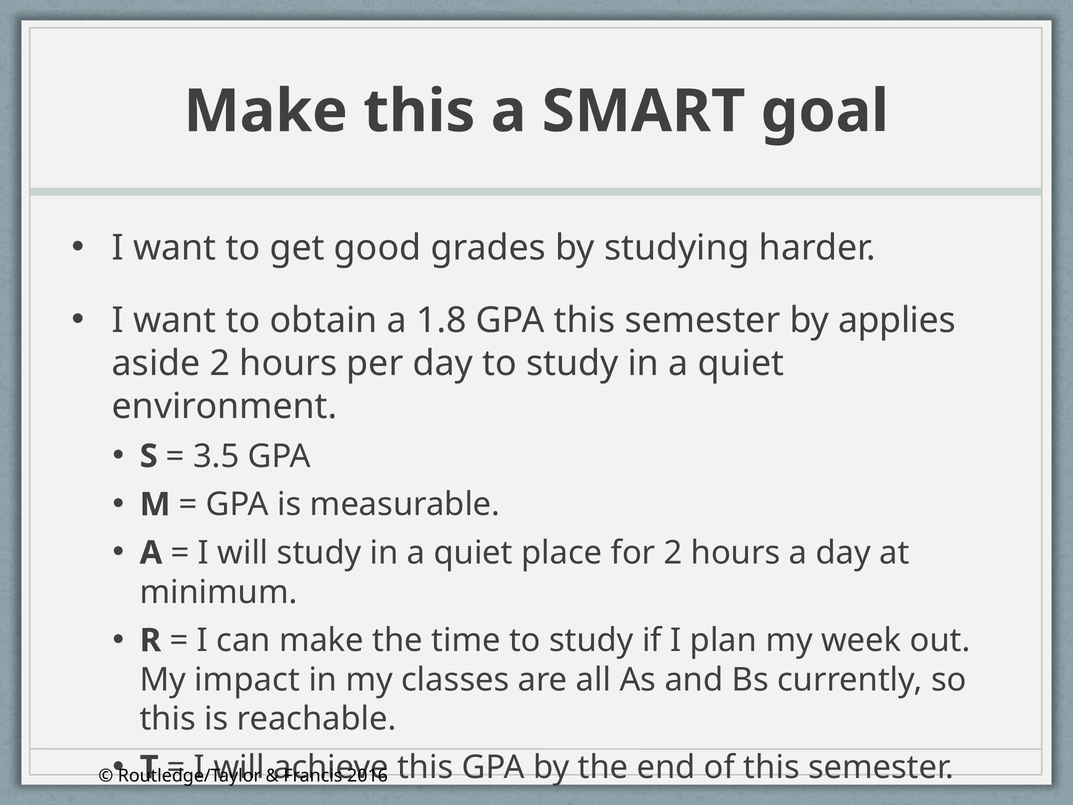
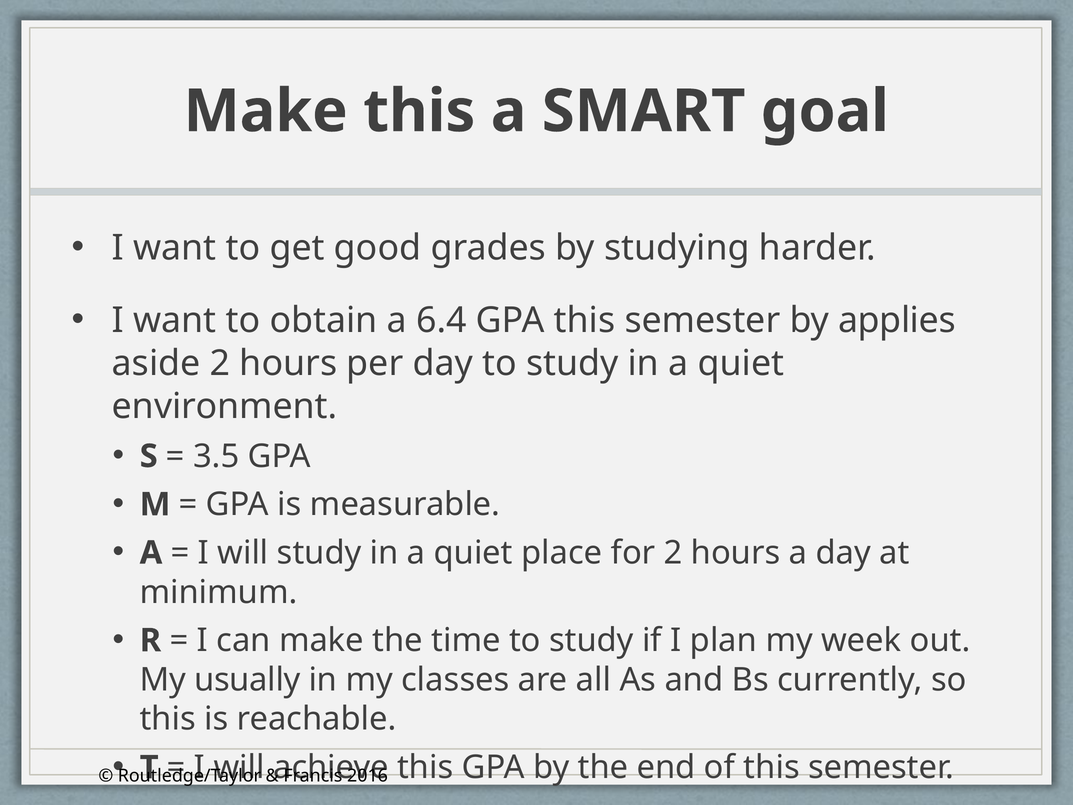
1.8: 1.8 -> 6.4
impact: impact -> usually
